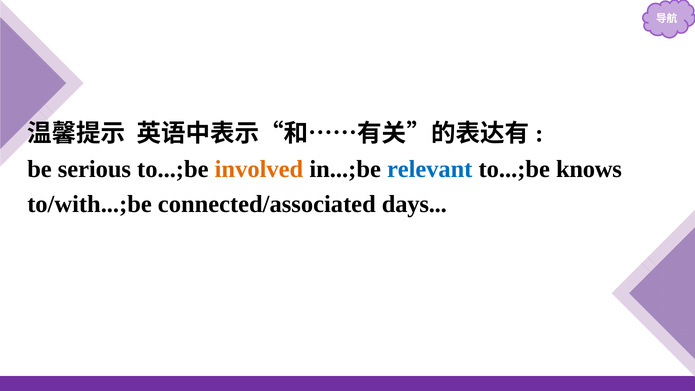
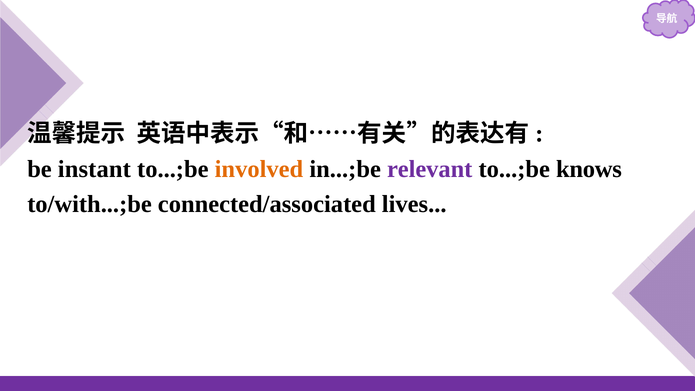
serious: serious -> instant
relevant colour: blue -> purple
days: days -> lives
